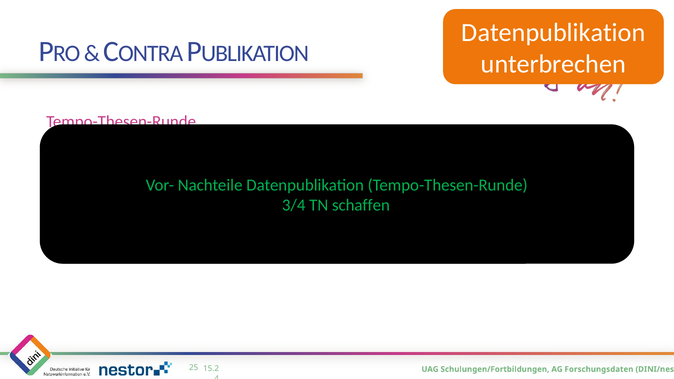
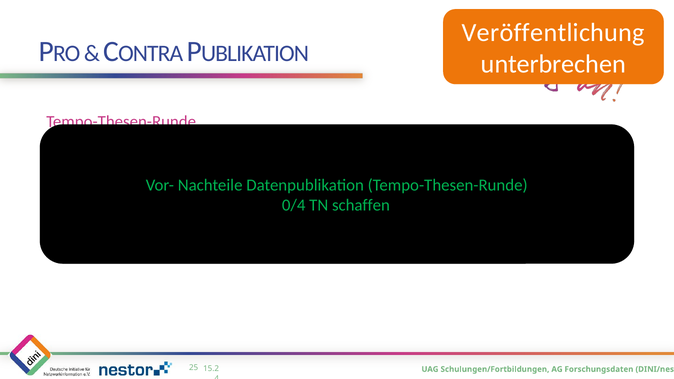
Datenpublikation at (553, 33): Datenpublikation -> Veröffentlichung
3/4: 3/4 -> 0/4
